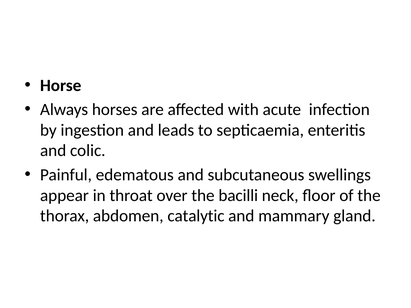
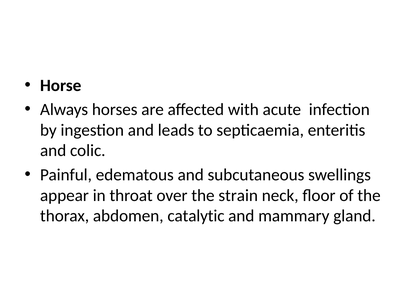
bacilli: bacilli -> strain
